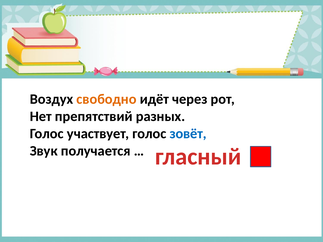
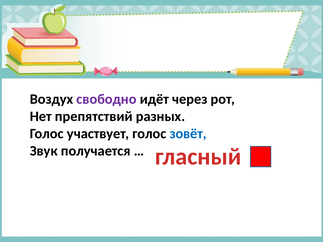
свободно colour: orange -> purple
